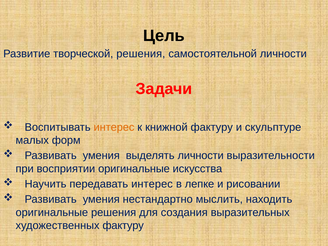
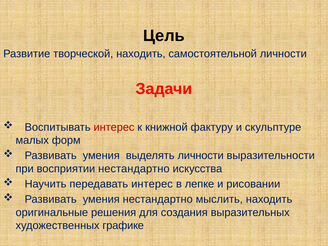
творческой решения: решения -> находить
интерес at (114, 127) colour: orange -> red
восприятии оригинальные: оригинальные -> нестандартно
художественных фактуру: фактуру -> графике
